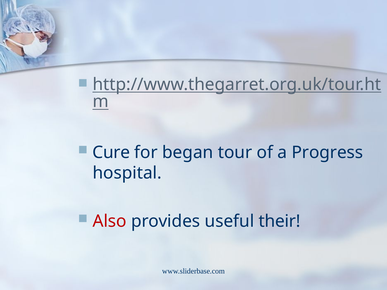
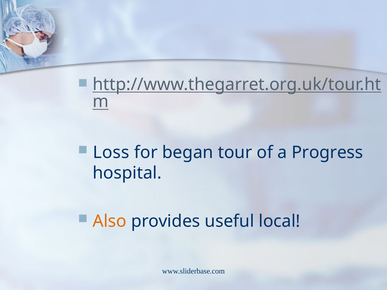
Cure: Cure -> Loss
Also colour: red -> orange
their: their -> local
